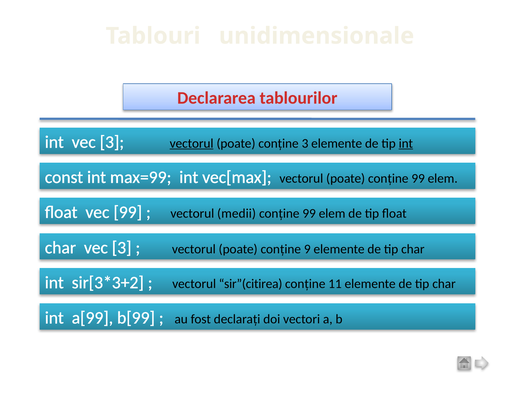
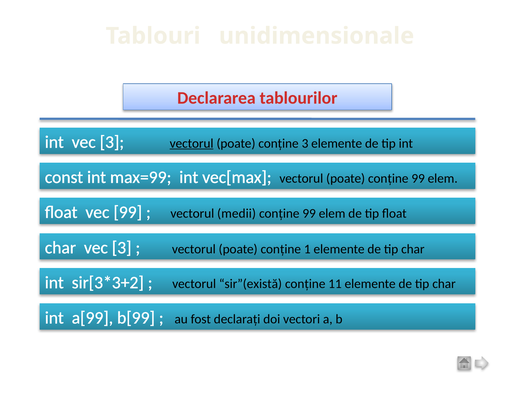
int at (406, 143) underline: present -> none
9: 9 -> 1
sir”(citirea: sir”(citirea -> sir”(există
